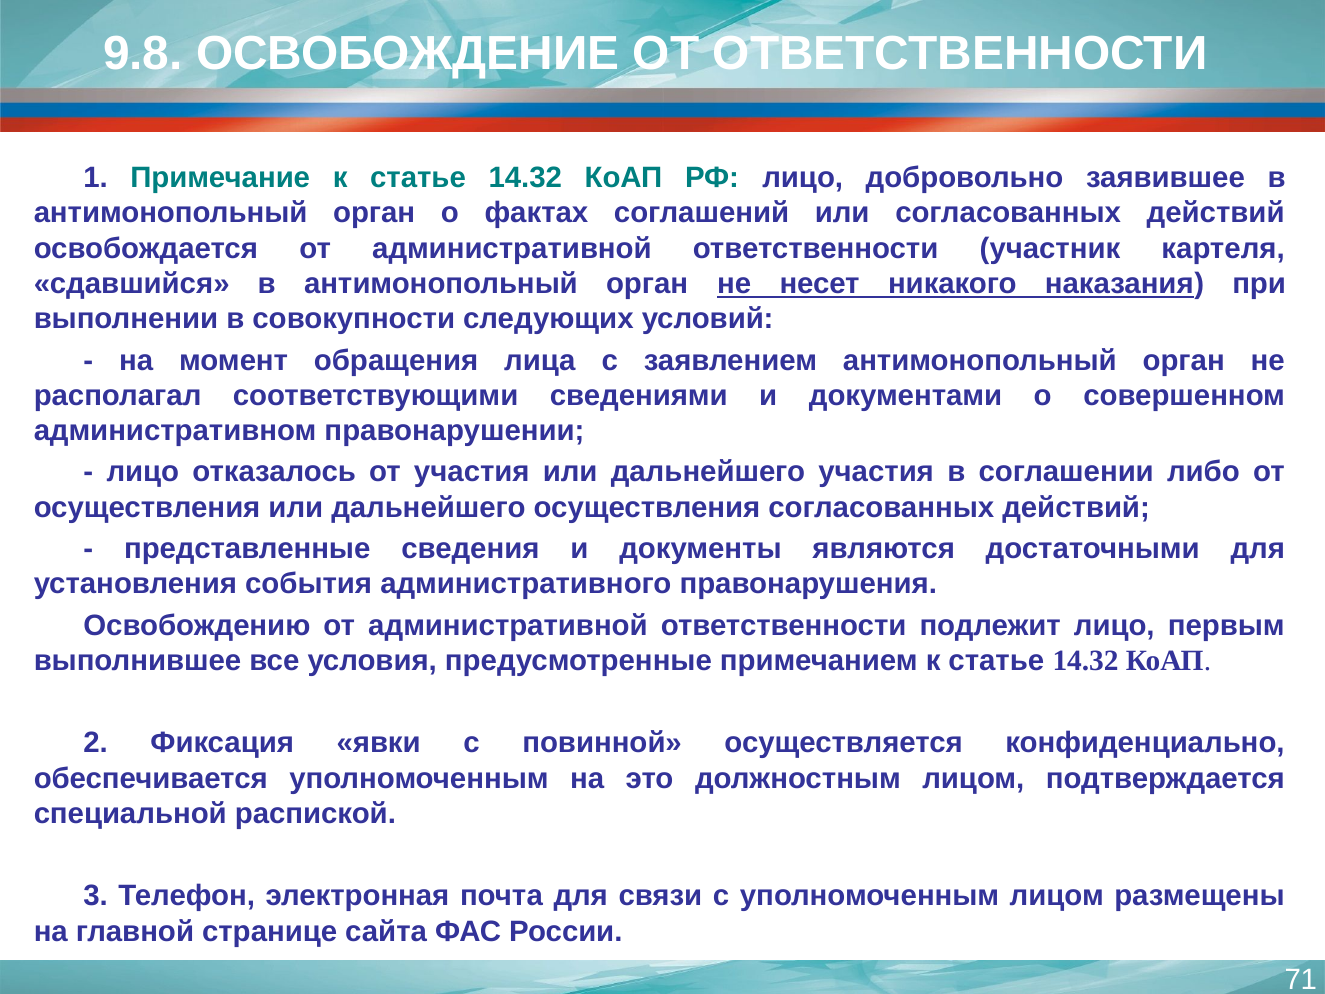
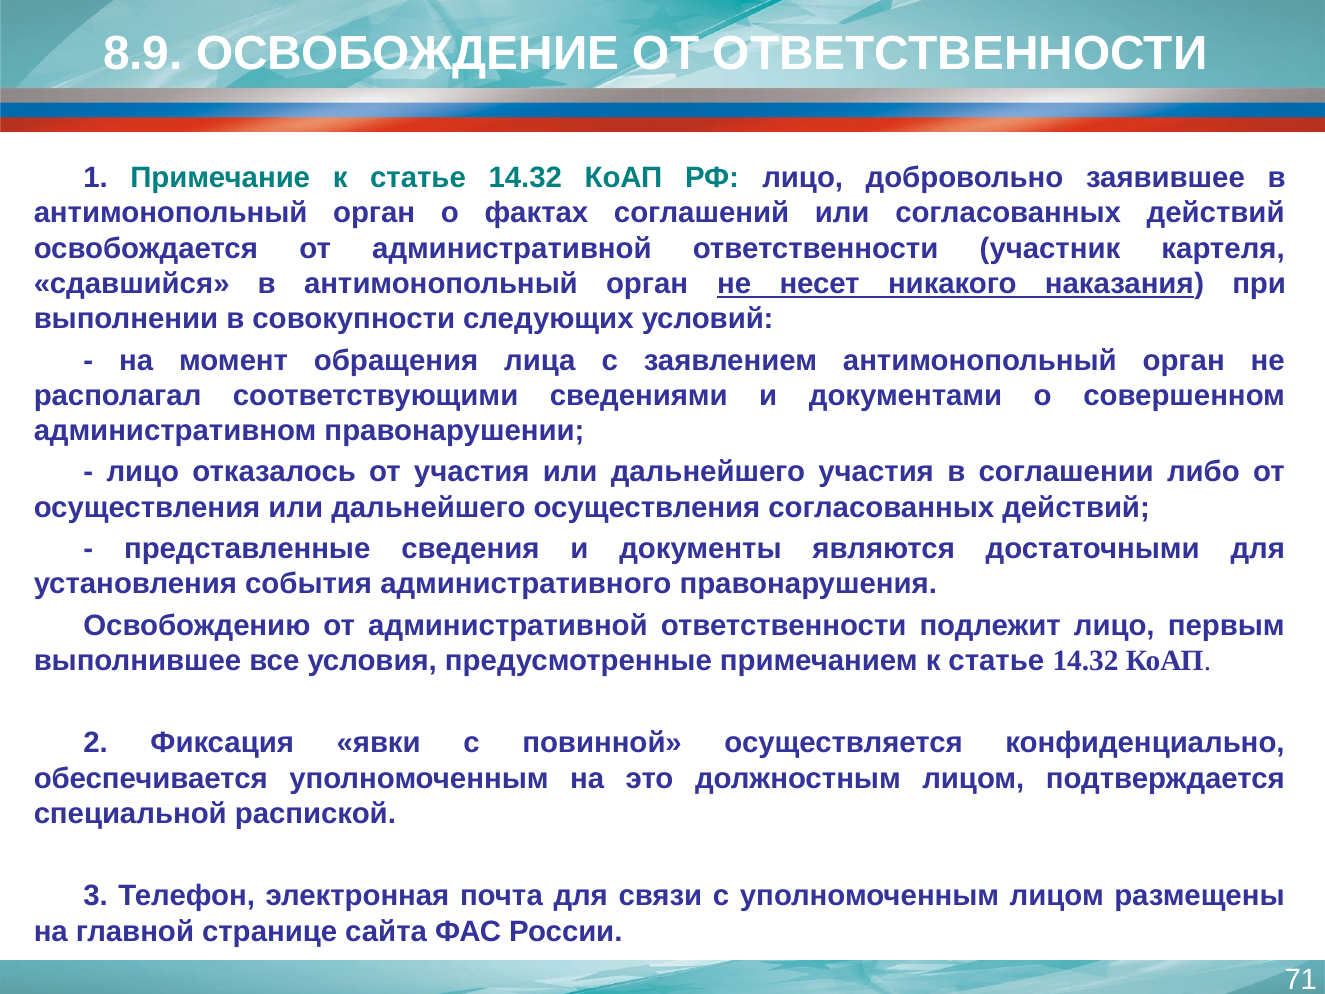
9.8: 9.8 -> 8.9
